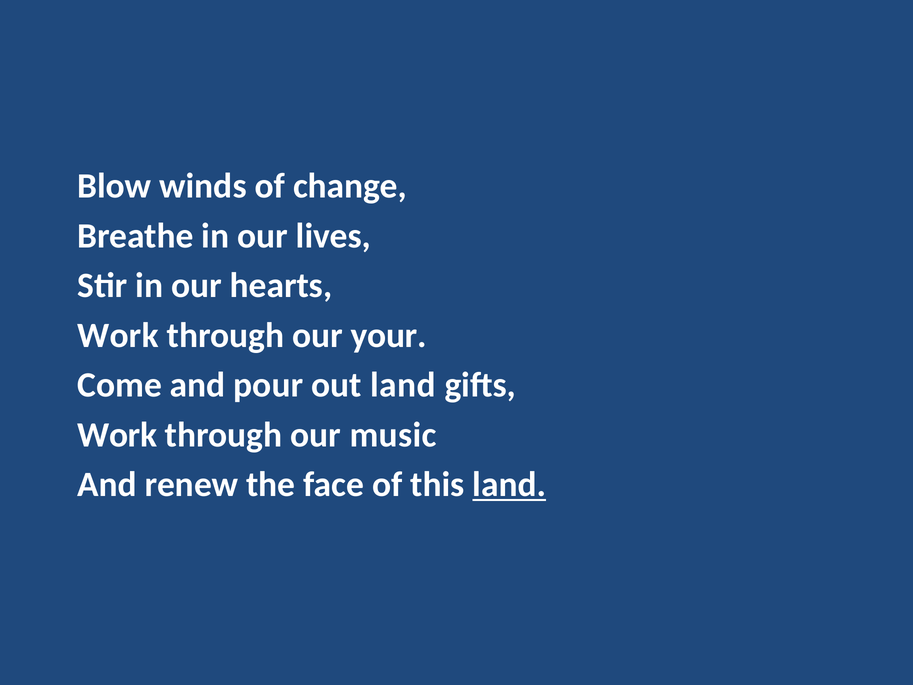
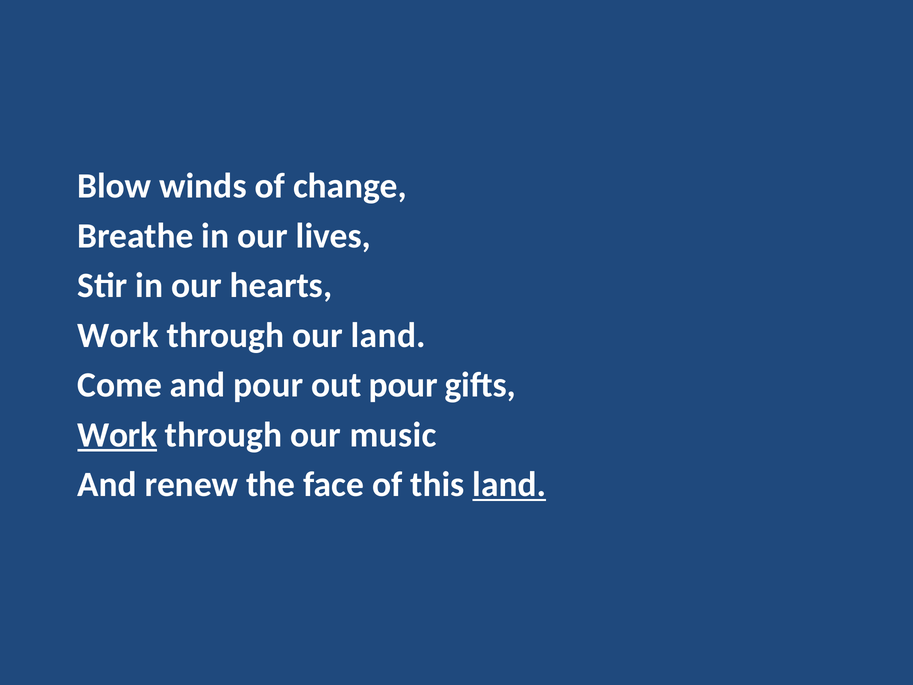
our your: your -> land
out land: land -> pour
Work at (117, 435) underline: none -> present
